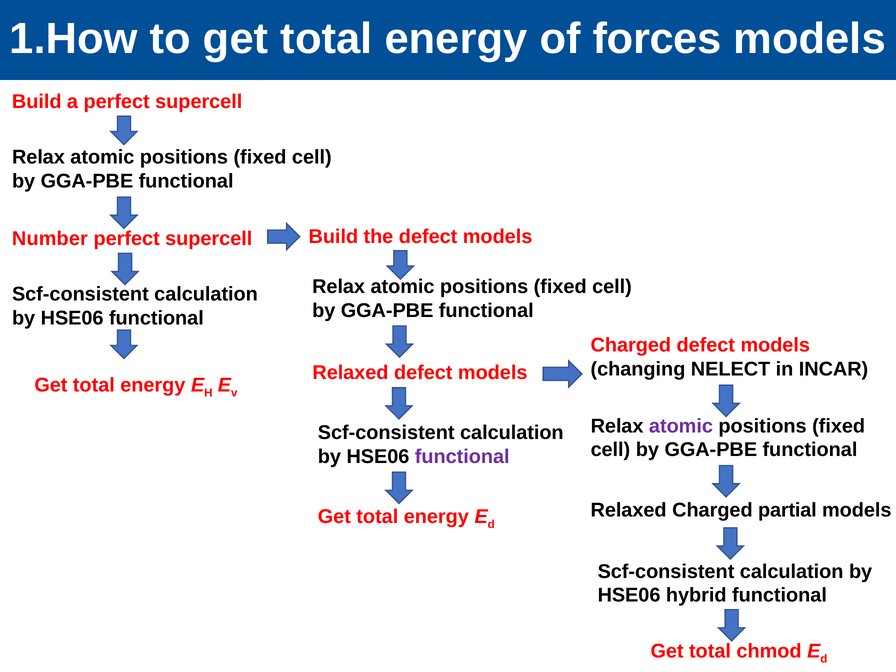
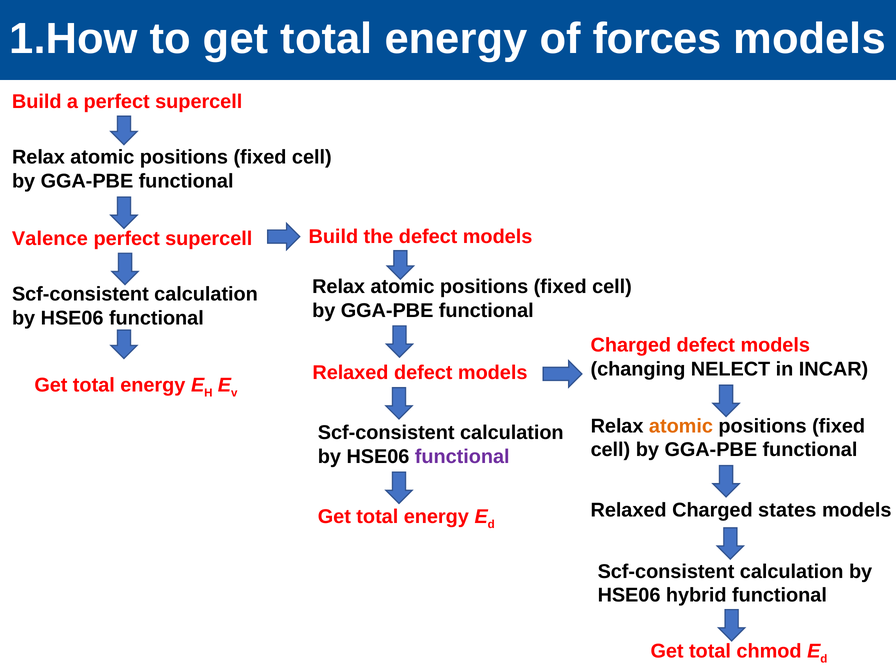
Number: Number -> Valence
atomic at (681, 426) colour: purple -> orange
partial: partial -> states
